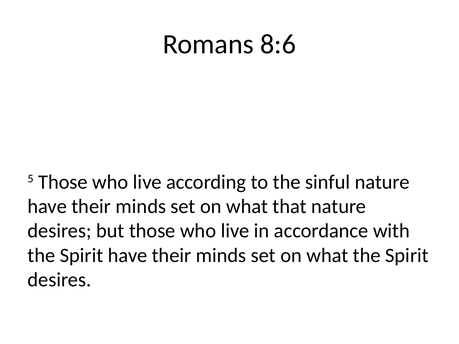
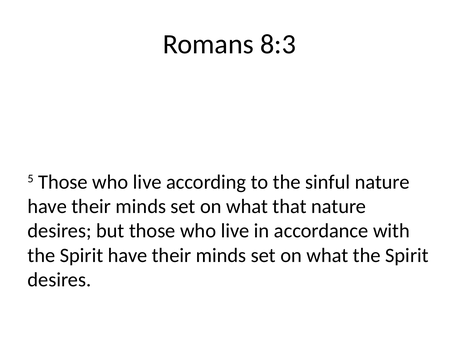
8:6: 8:6 -> 8:3
